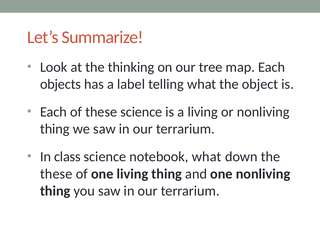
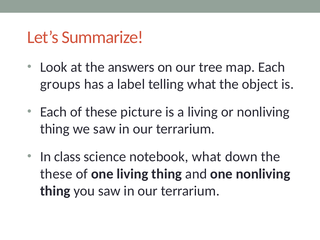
thinking: thinking -> answers
objects: objects -> groups
these science: science -> picture
